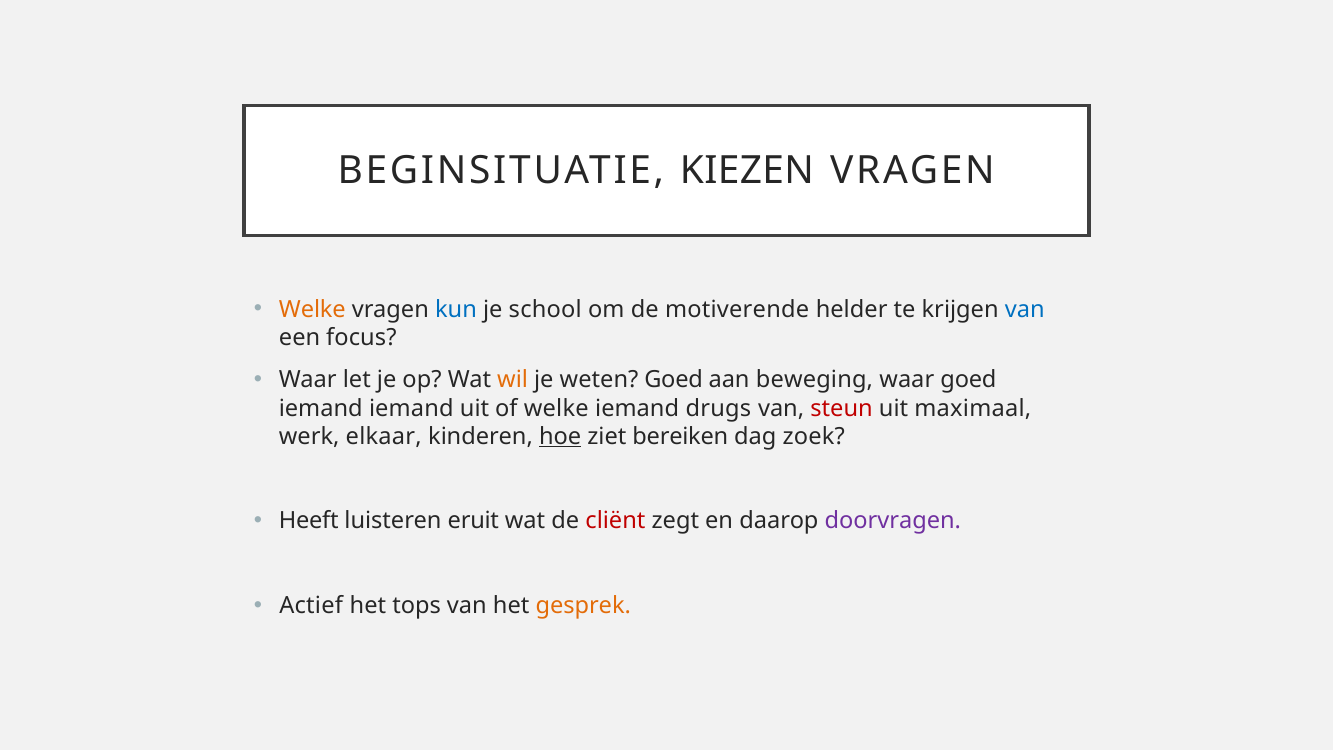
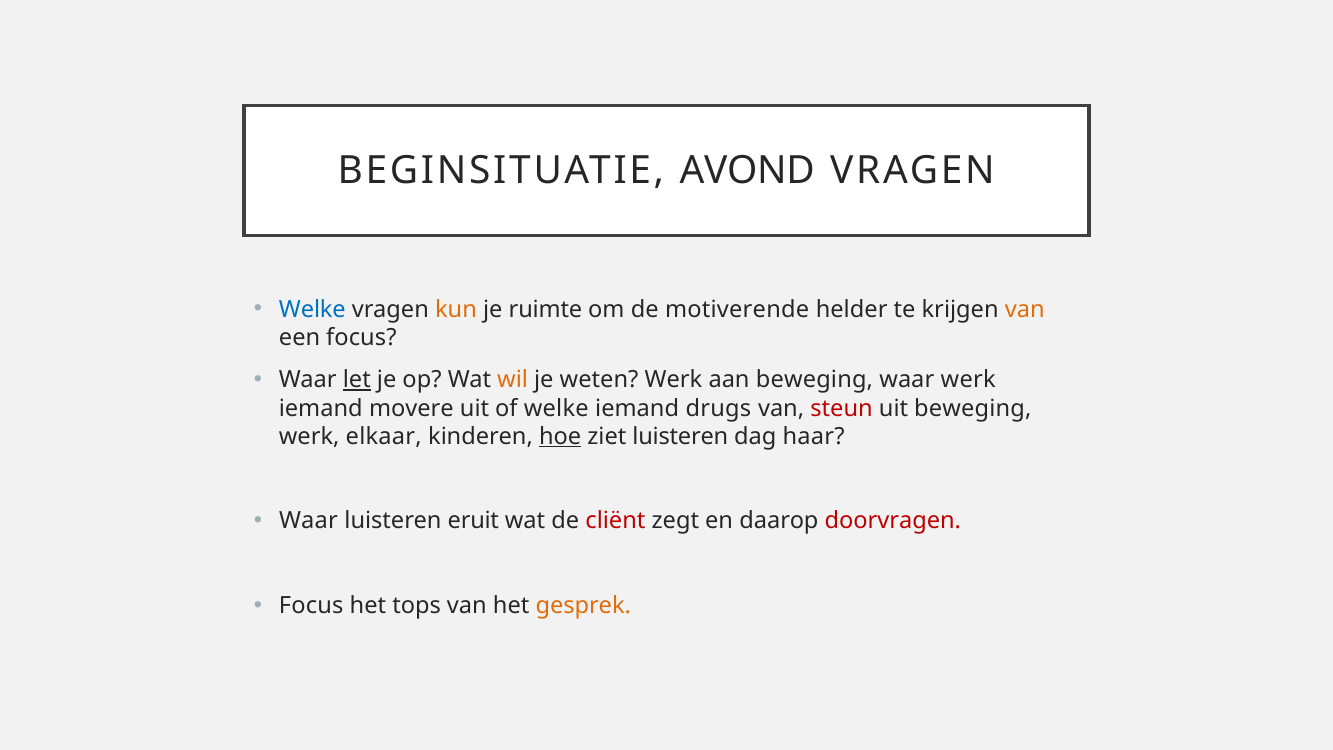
KIEZEN: KIEZEN -> AVOND
Welke at (312, 309) colour: orange -> blue
kun colour: blue -> orange
school: school -> ruimte
van at (1025, 309) colour: blue -> orange
let underline: none -> present
weten Goed: Goed -> Werk
waar goed: goed -> werk
iemand iemand: iemand -> movere
uit maximaal: maximaal -> beweging
ziet bereiken: bereiken -> luisteren
zoek: zoek -> haar
Heeft at (309, 521): Heeft -> Waar
doorvragen colour: purple -> red
Actief at (311, 605): Actief -> Focus
